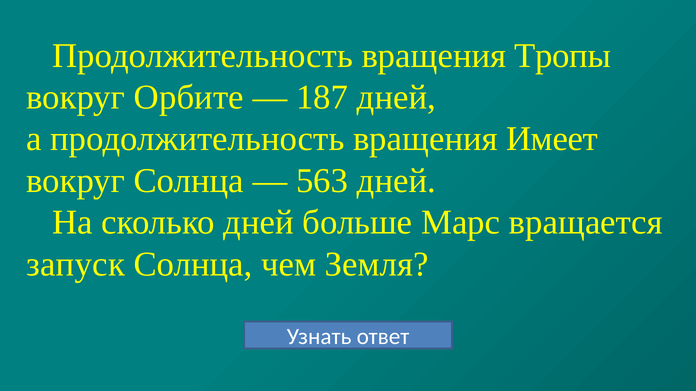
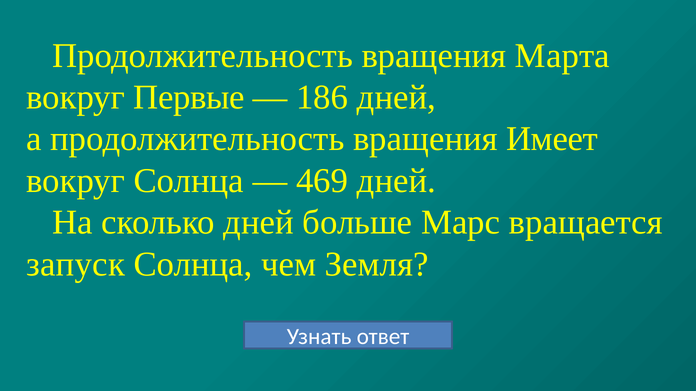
Тропы: Тропы -> Марта
Орбите: Орбите -> Первые
187: 187 -> 186
563: 563 -> 469
